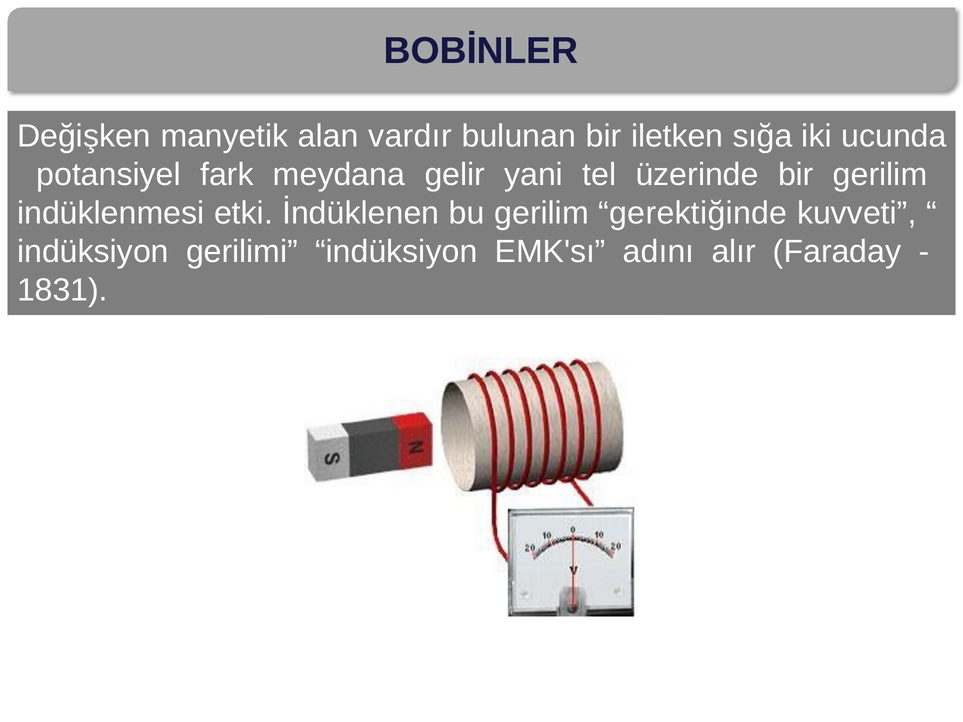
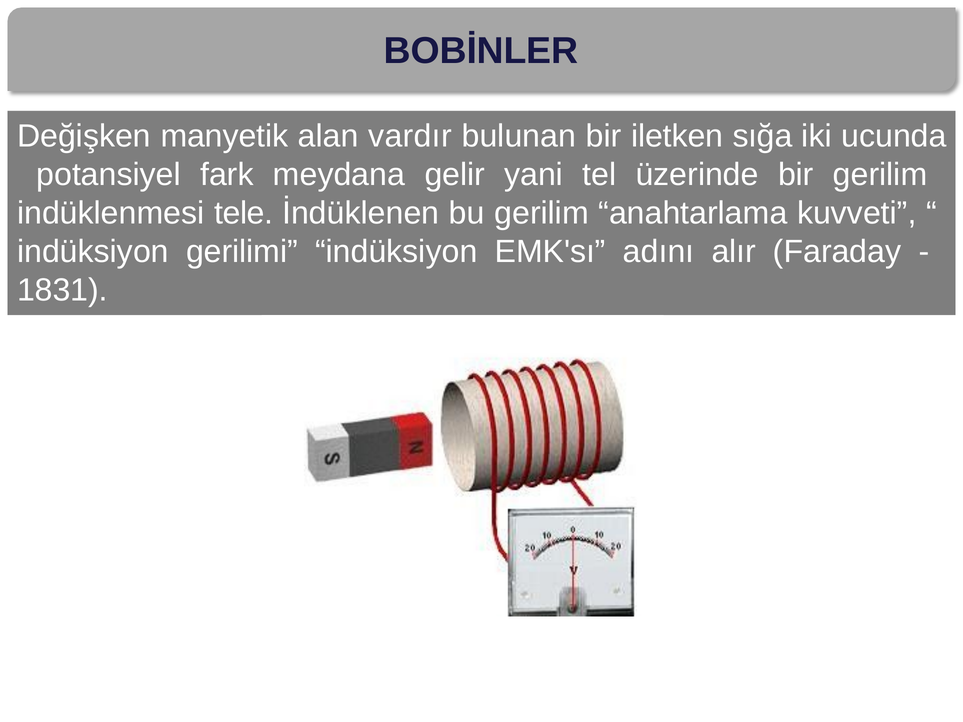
etki: etki -> tele
gerektiğinde: gerektiğinde -> anahtarlama
